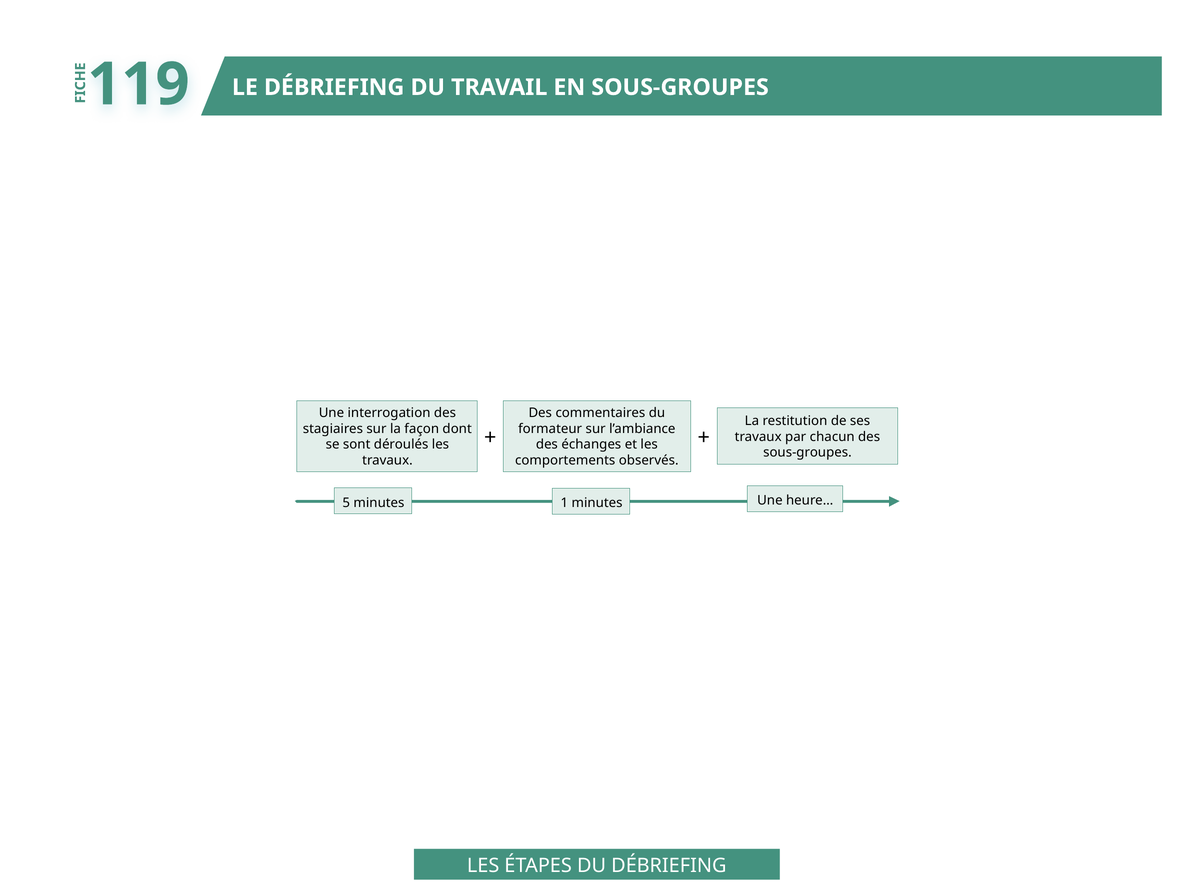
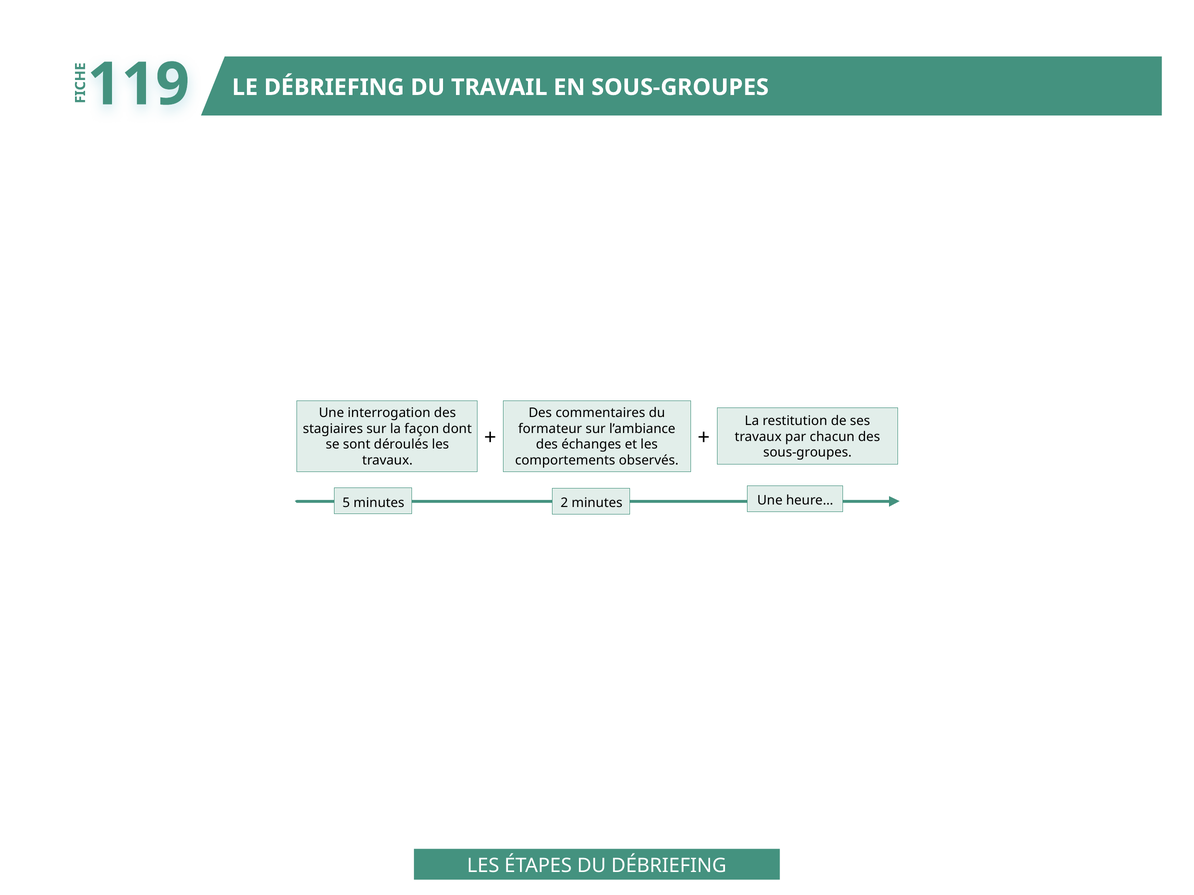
1: 1 -> 2
